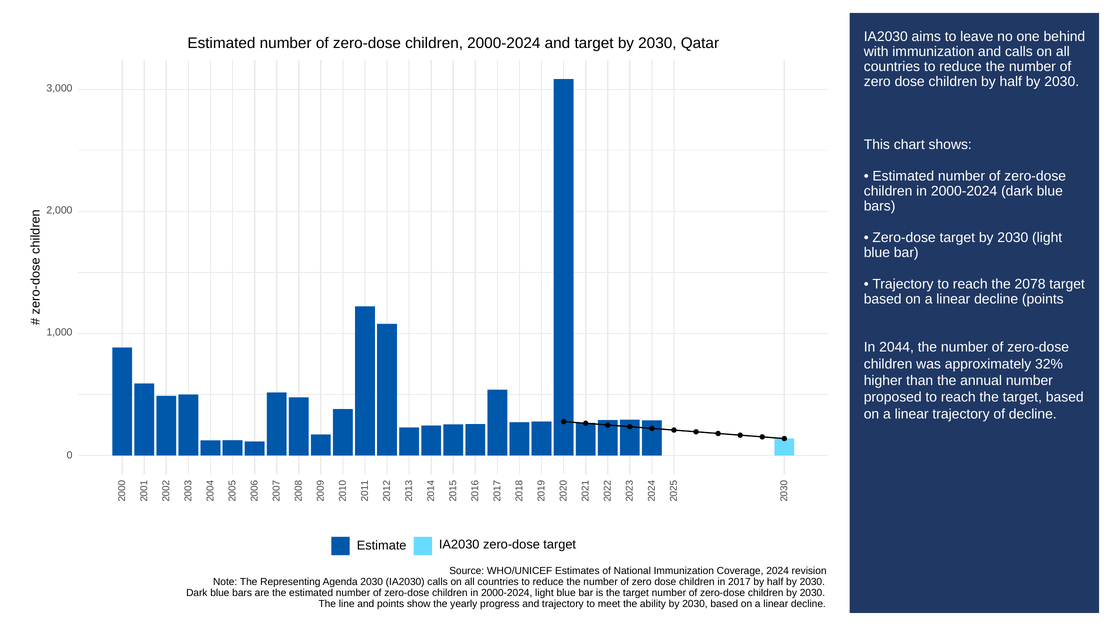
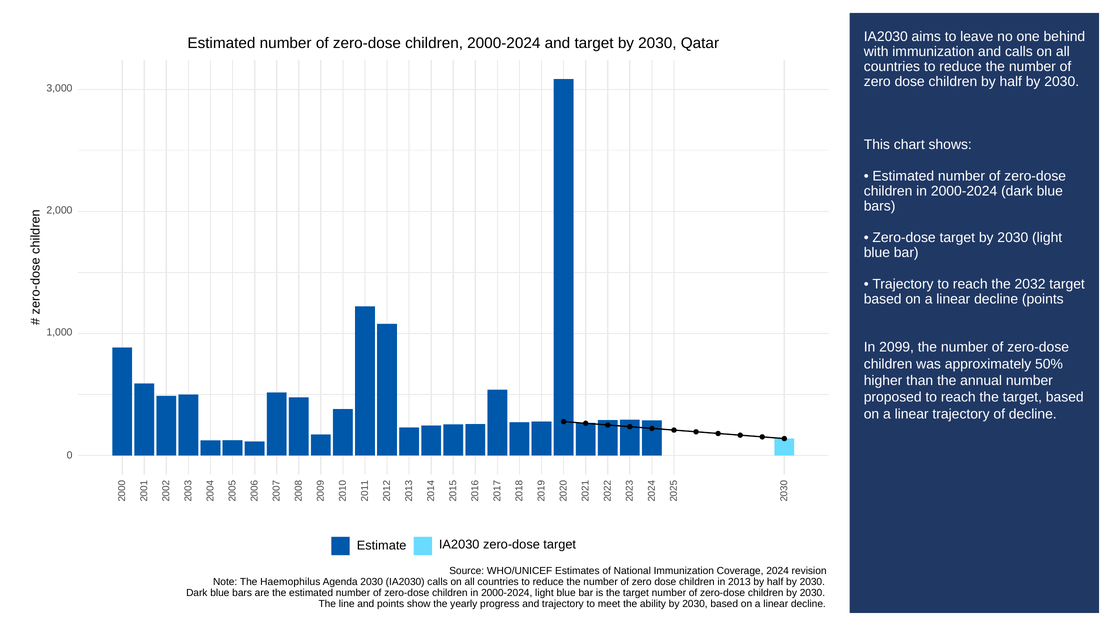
2078: 2078 -> 2032
2044: 2044 -> 2099
32%: 32% -> 50%
Representing: Representing -> Haemophilus
2017: 2017 -> 2013
